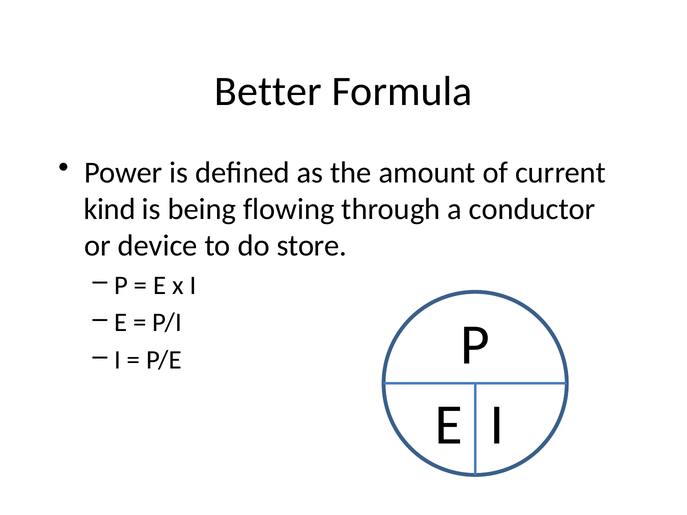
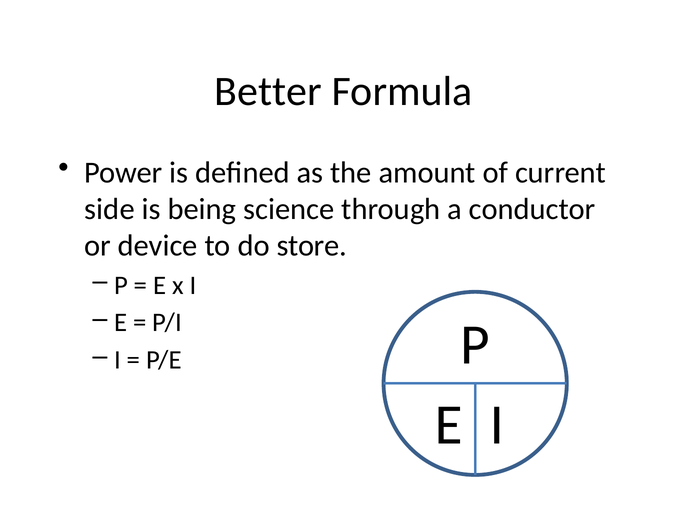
kind: kind -> side
flowing: flowing -> science
